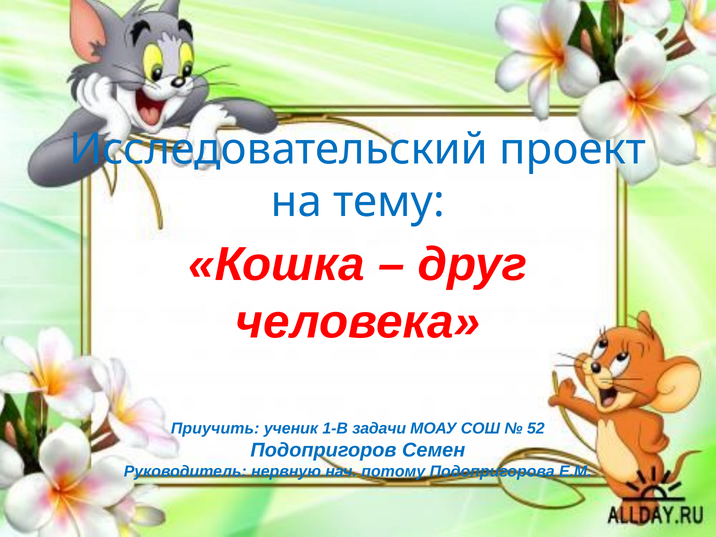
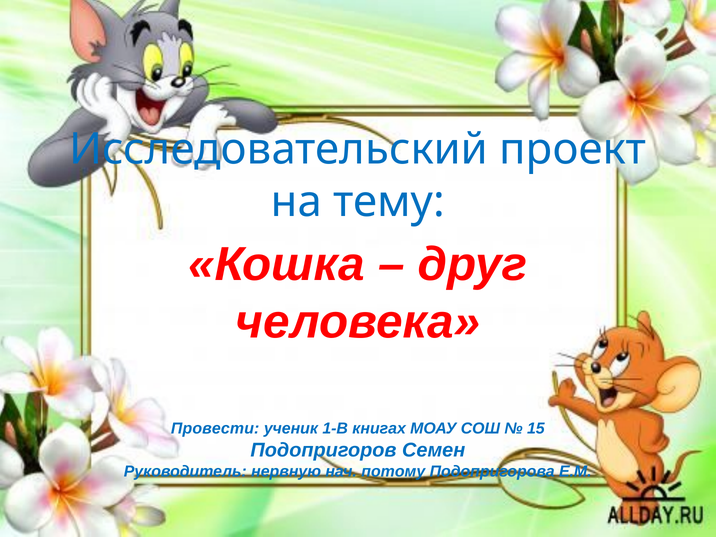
Приучить: Приучить -> Провести
задачи: задачи -> книгах
52: 52 -> 15
